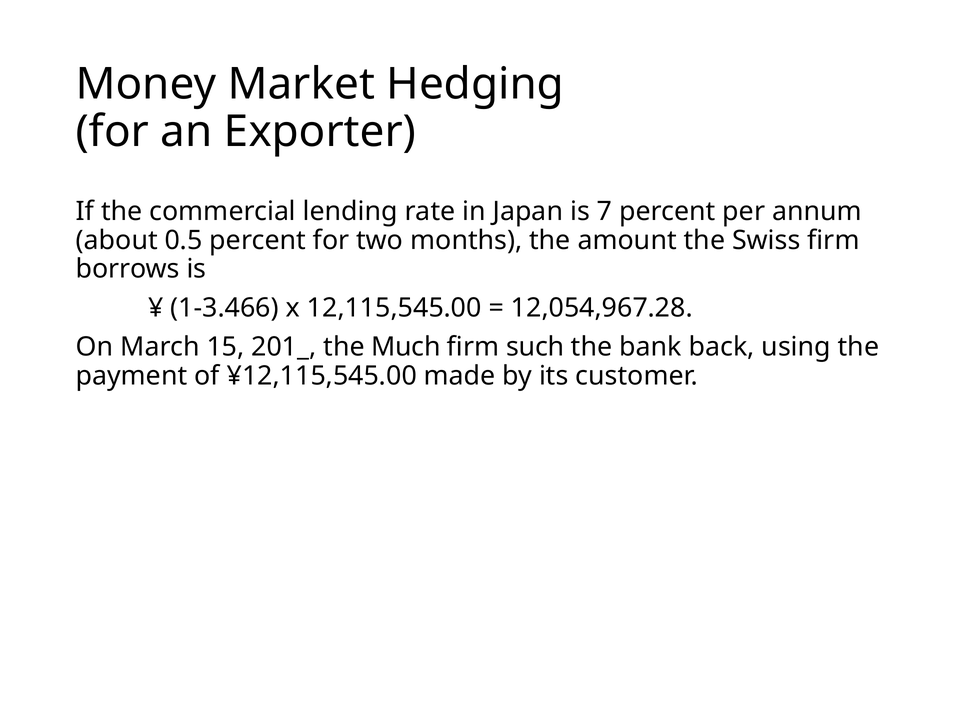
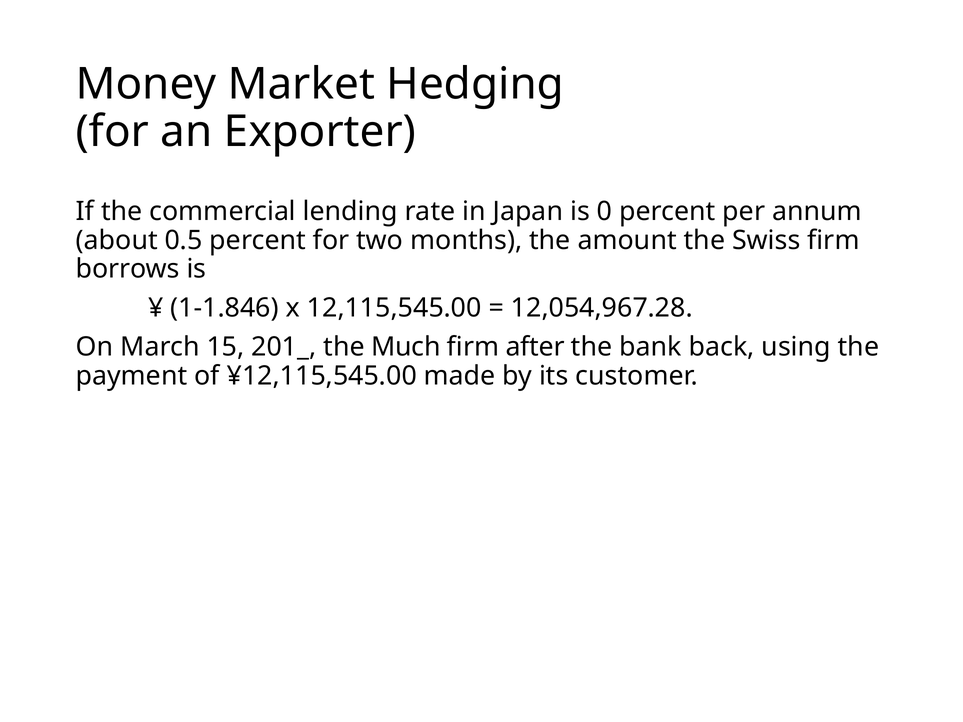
7: 7 -> 0
1-3.466: 1-3.466 -> 1-1.846
such: such -> after
